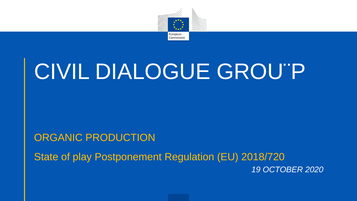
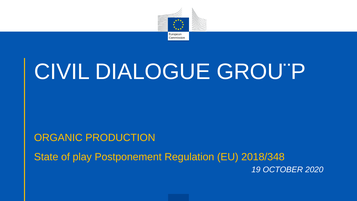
2018/720: 2018/720 -> 2018/348
